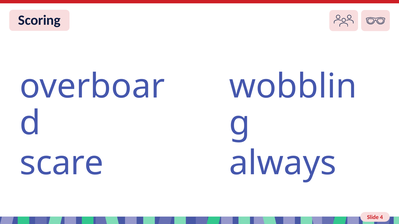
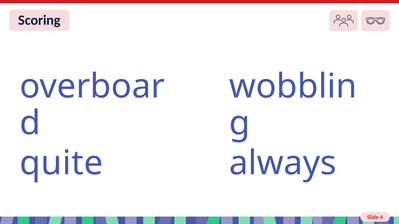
scare: scare -> quite
